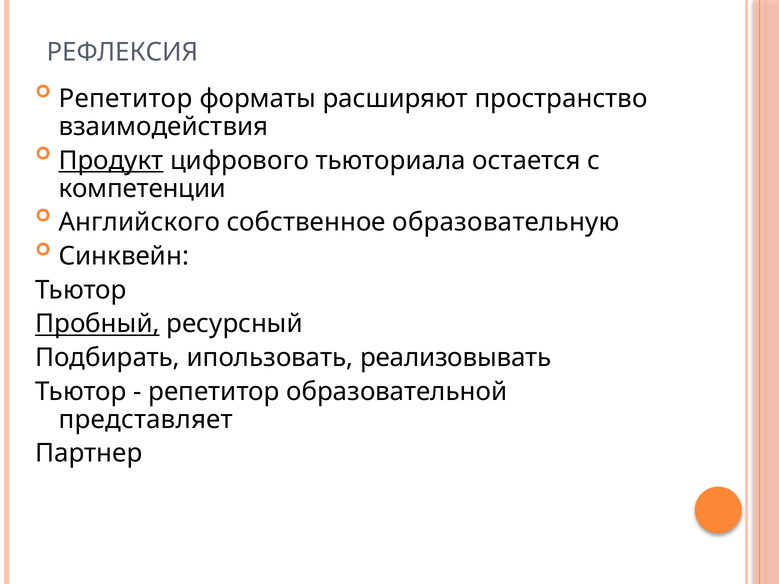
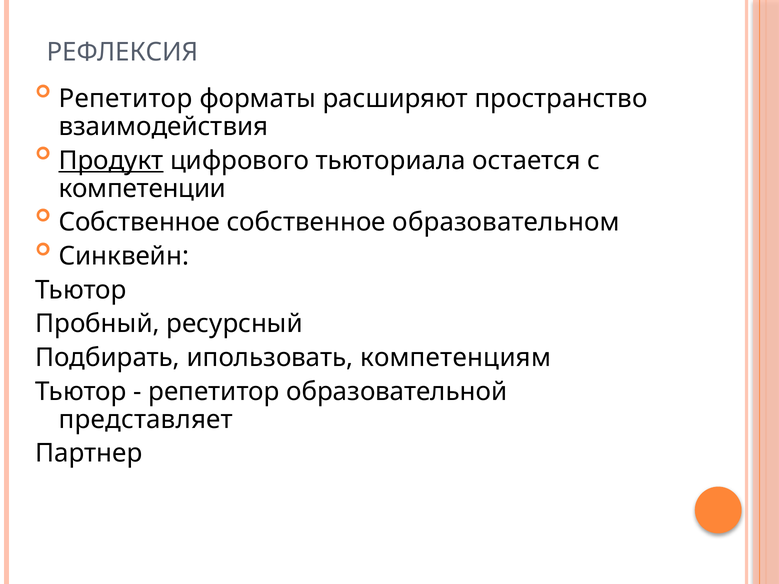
Английского at (139, 222): Английского -> Собственное
образовательную: образовательную -> образовательном
Пробный underline: present -> none
реализовывать: реализовывать -> компетенциям
